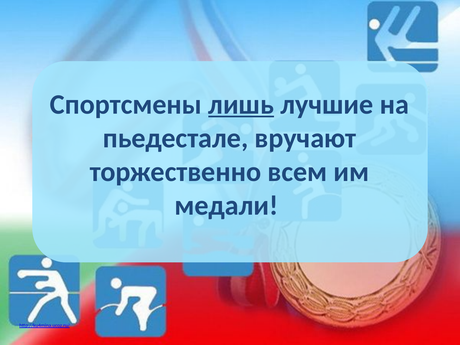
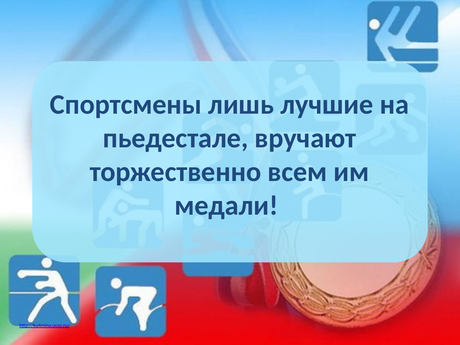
лишь underline: present -> none
